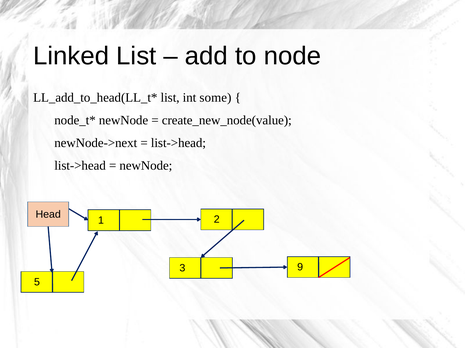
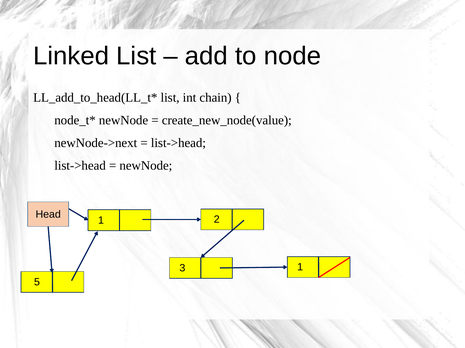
some: some -> chain
3 9: 9 -> 1
